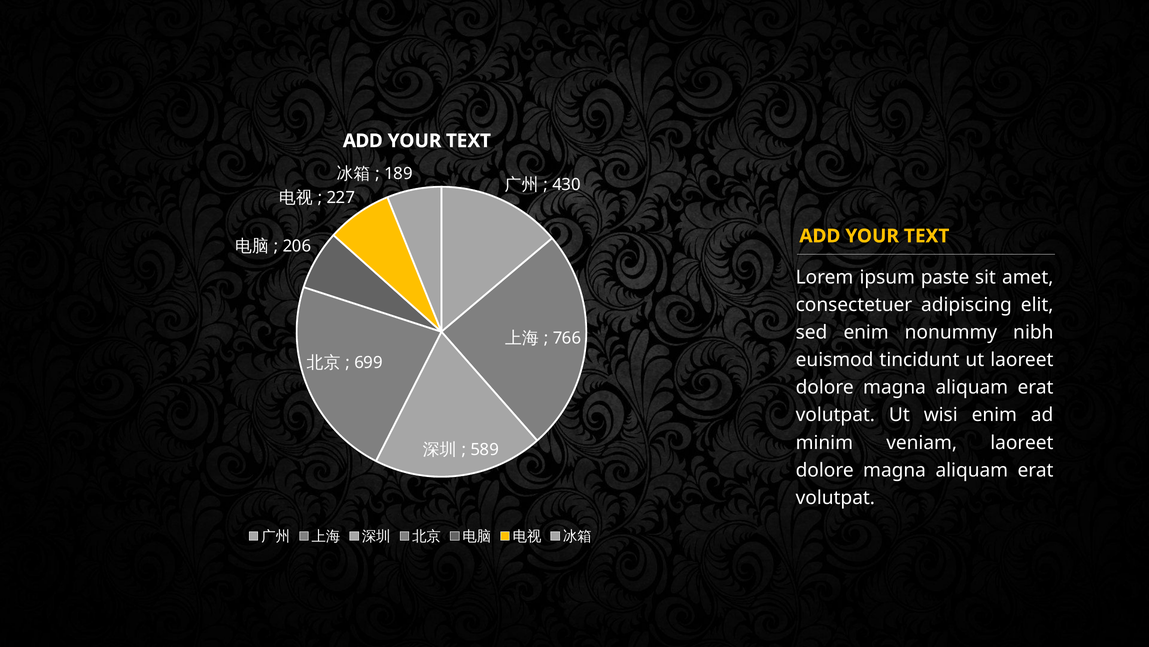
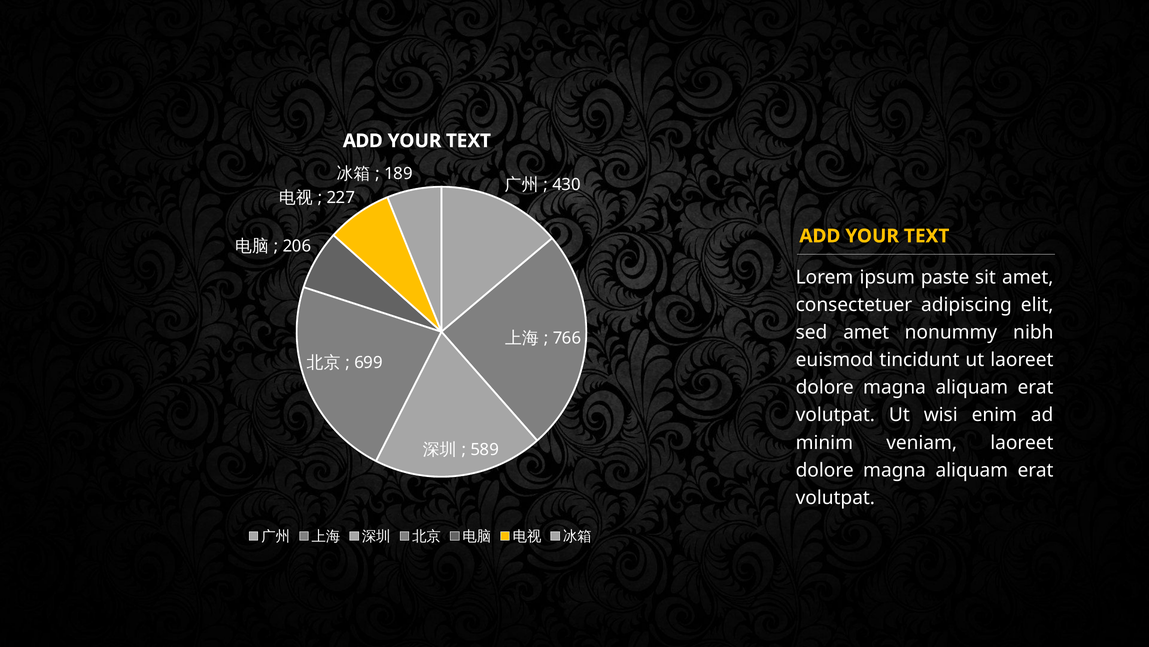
sed enim: enim -> amet
